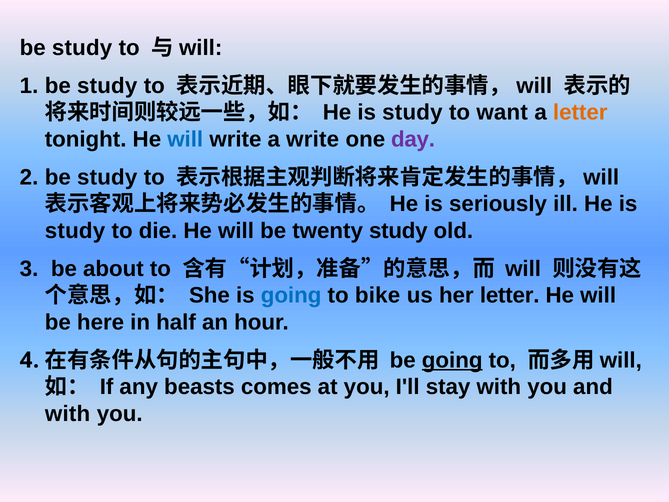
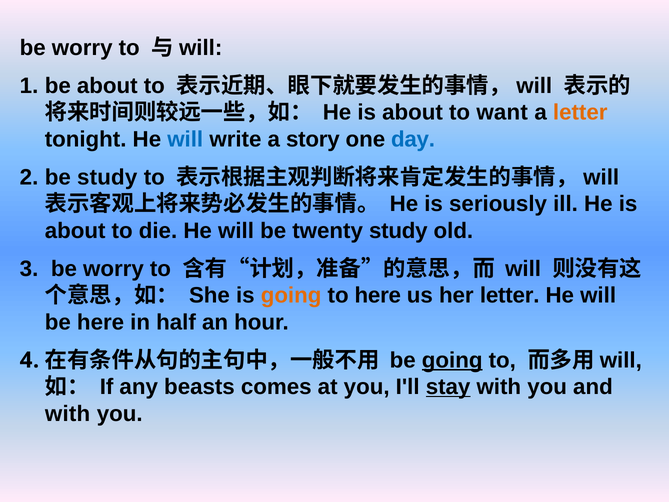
study at (82, 48): study -> worry
study at (107, 86): study -> about
study at (412, 112): study -> about
a write: write -> story
day colour: purple -> blue
study at (75, 231): study -> about
about at (113, 269): about -> worry
going at (291, 295) colour: blue -> orange
to bike: bike -> here
stay underline: none -> present
